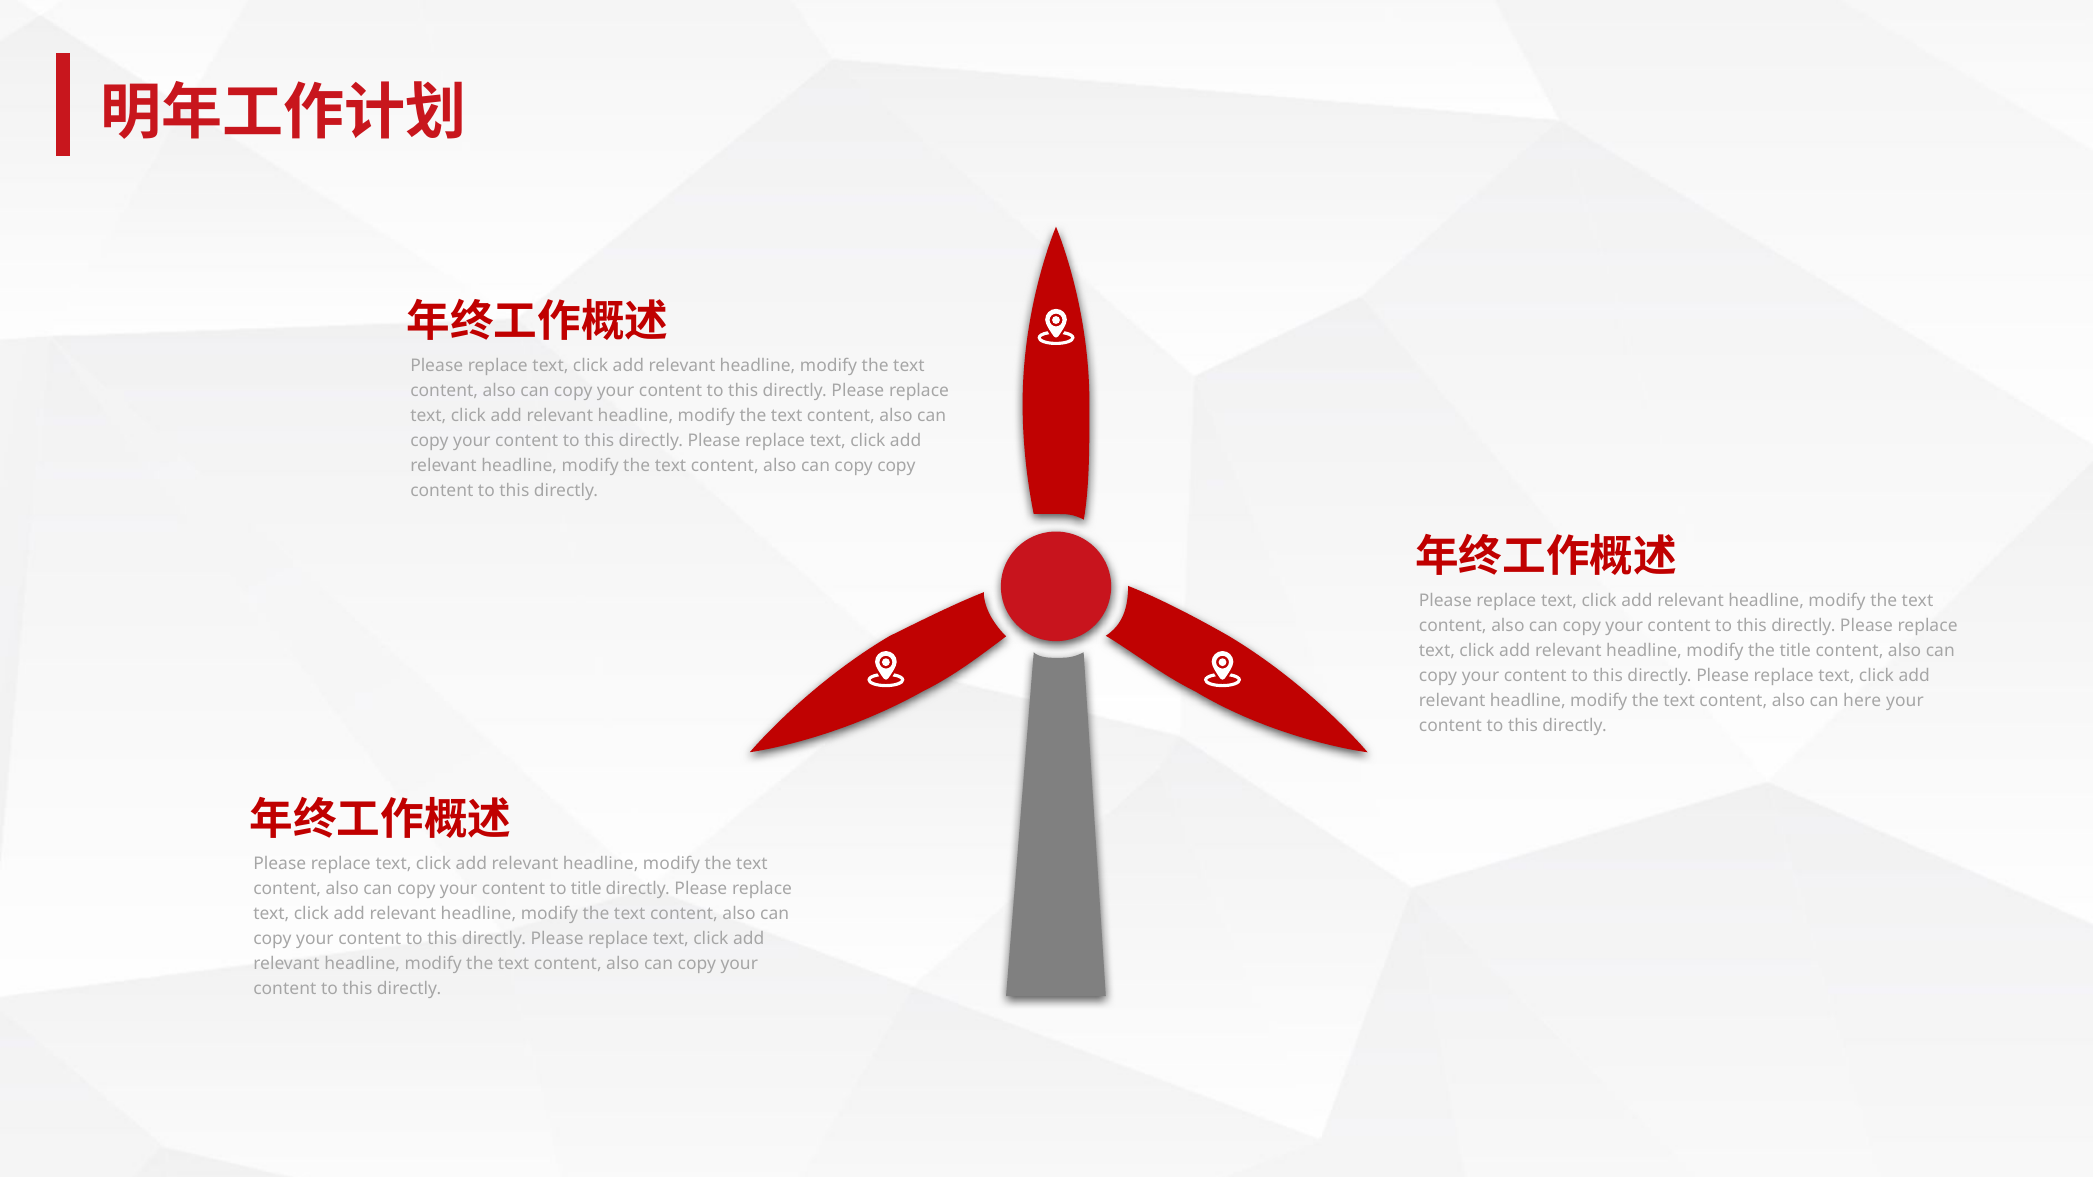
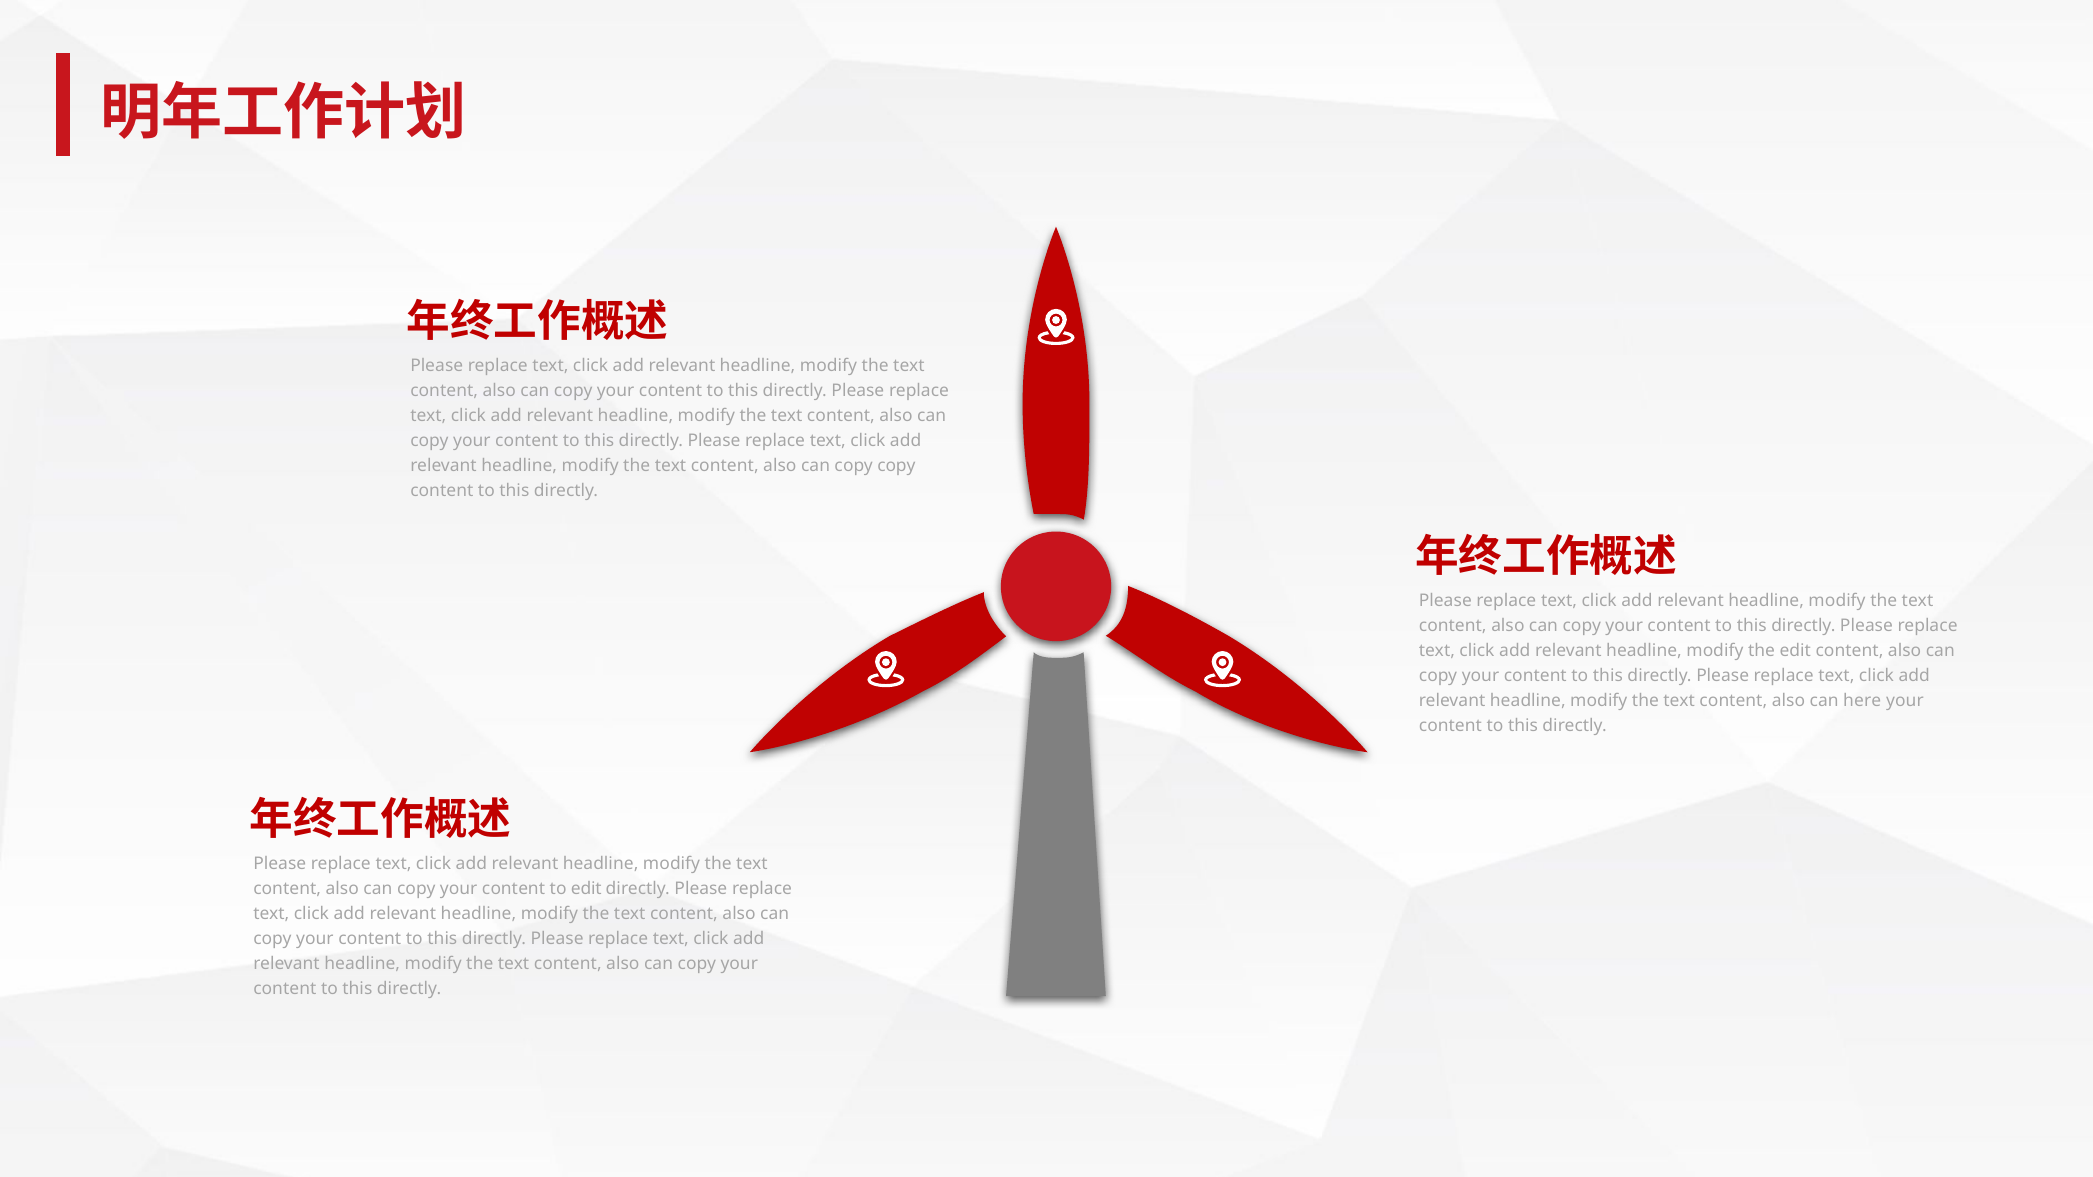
the title: title -> edit
to title: title -> edit
